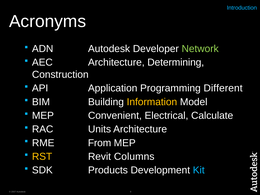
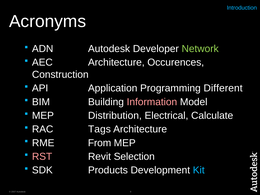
Determining: Determining -> Occurences
Information colour: yellow -> pink
Convenient: Convenient -> Distribution
Units: Units -> Tags
RST colour: yellow -> pink
Columns: Columns -> Selection
